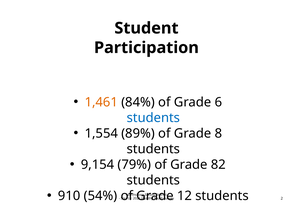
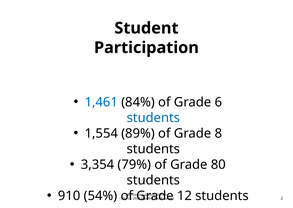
1,461 colour: orange -> blue
9,154: 9,154 -> 3,354
82: 82 -> 80
